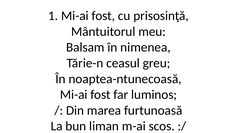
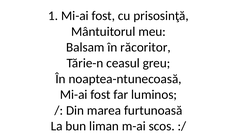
nimenea: nimenea -> răcoritor
